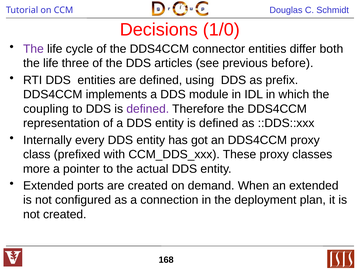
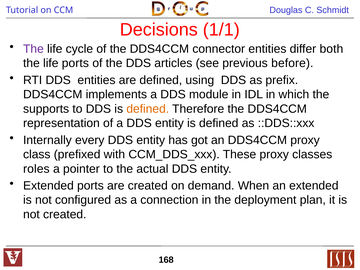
1/0: 1/0 -> 1/1
life three: three -> ports
coupling: coupling -> supports
defined at (148, 109) colour: purple -> orange
more: more -> roles
